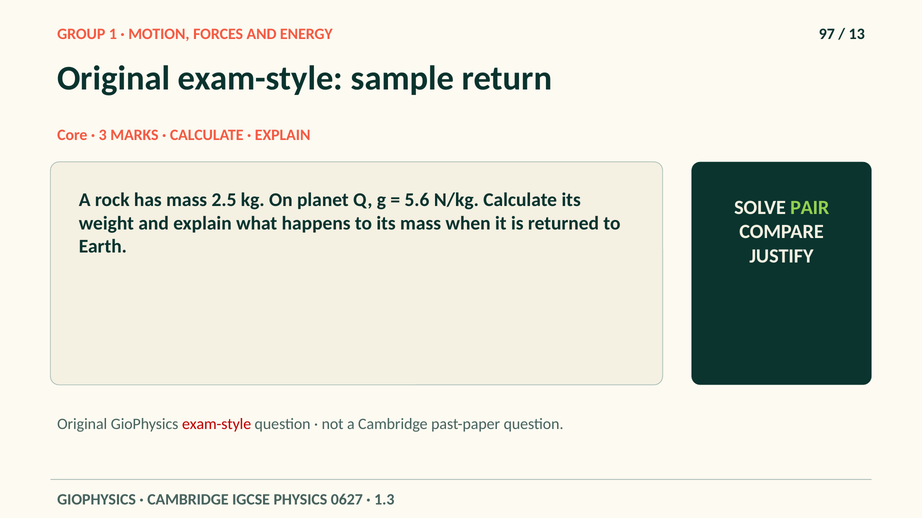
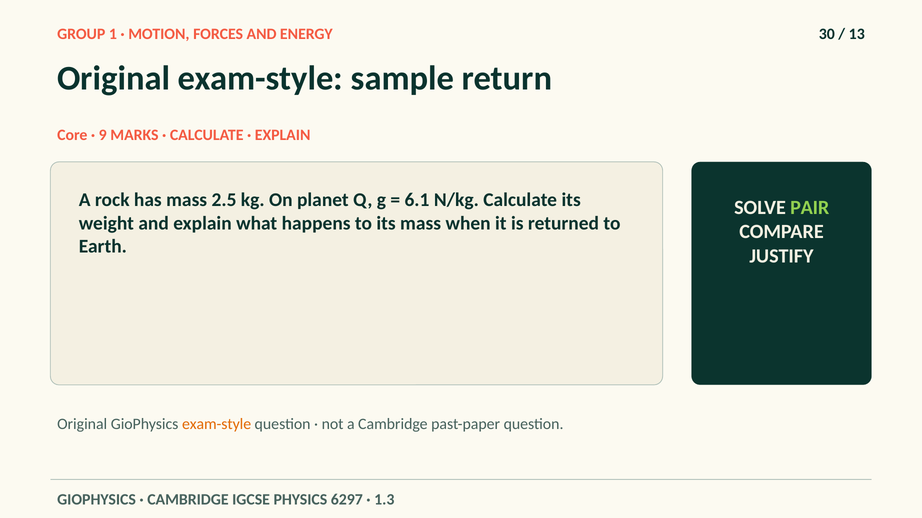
97: 97 -> 30
3: 3 -> 9
5.6: 5.6 -> 6.1
exam-style at (217, 425) colour: red -> orange
0627: 0627 -> 6297
